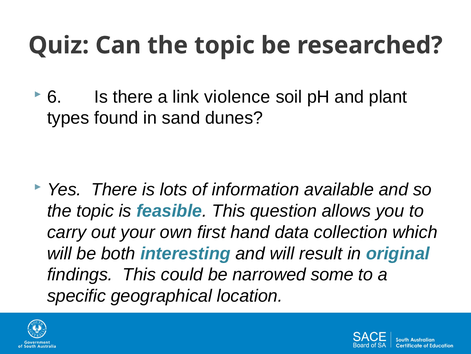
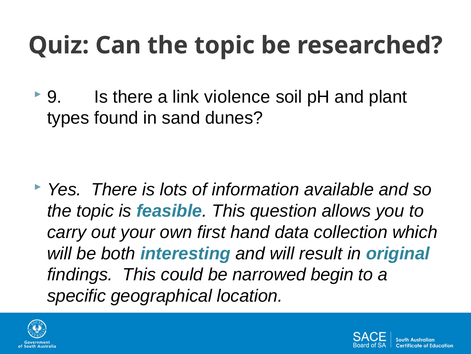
6: 6 -> 9
some: some -> begin
